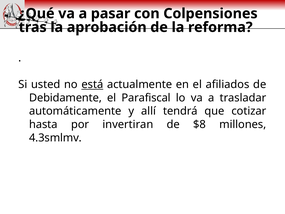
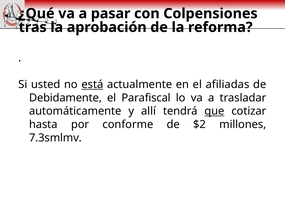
afiliados: afiliados -> afiliadas
que underline: none -> present
invertiran: invertiran -> conforme
$8: $8 -> $2
4.3smlmv: 4.3smlmv -> 7.3smlmv
